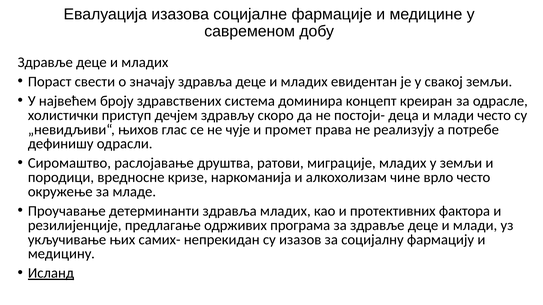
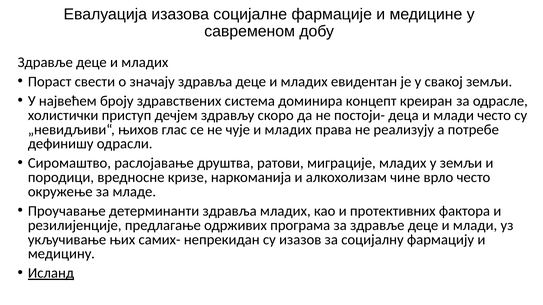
чује и промет: промет -> младих
